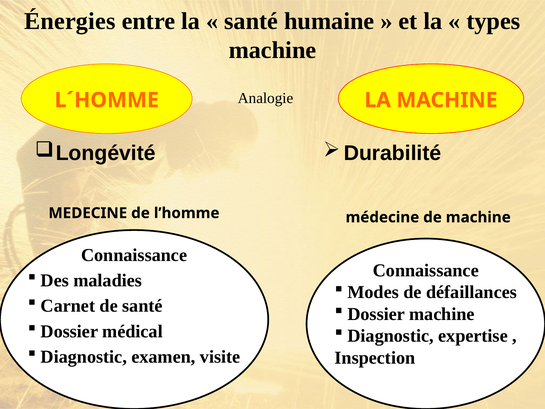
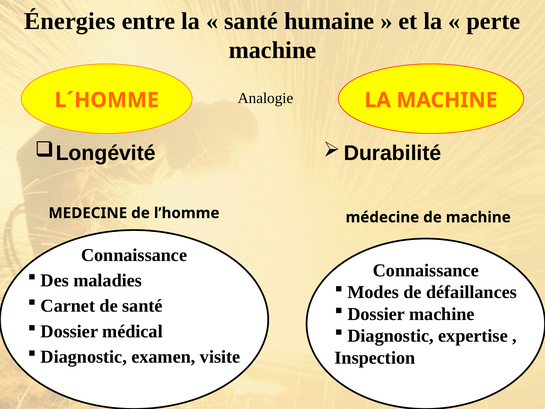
types: types -> perte
